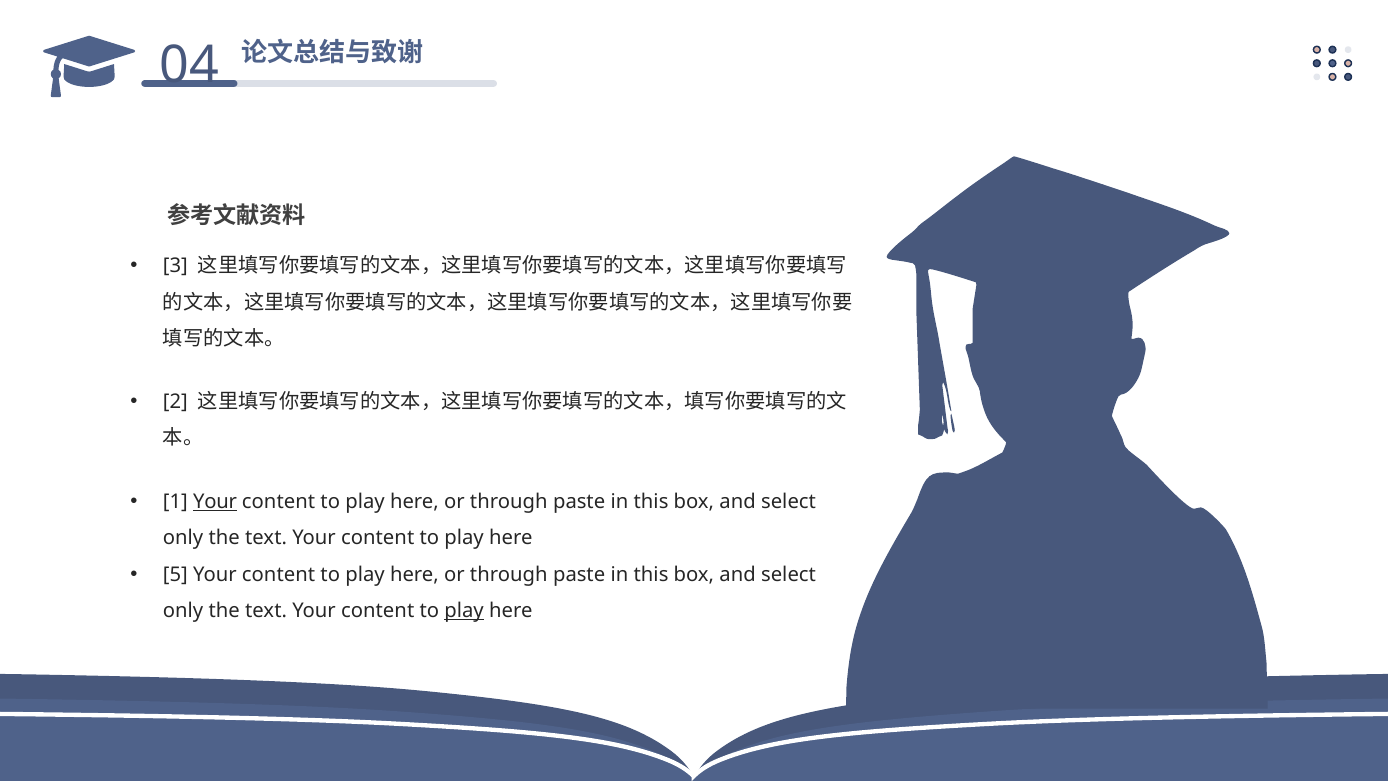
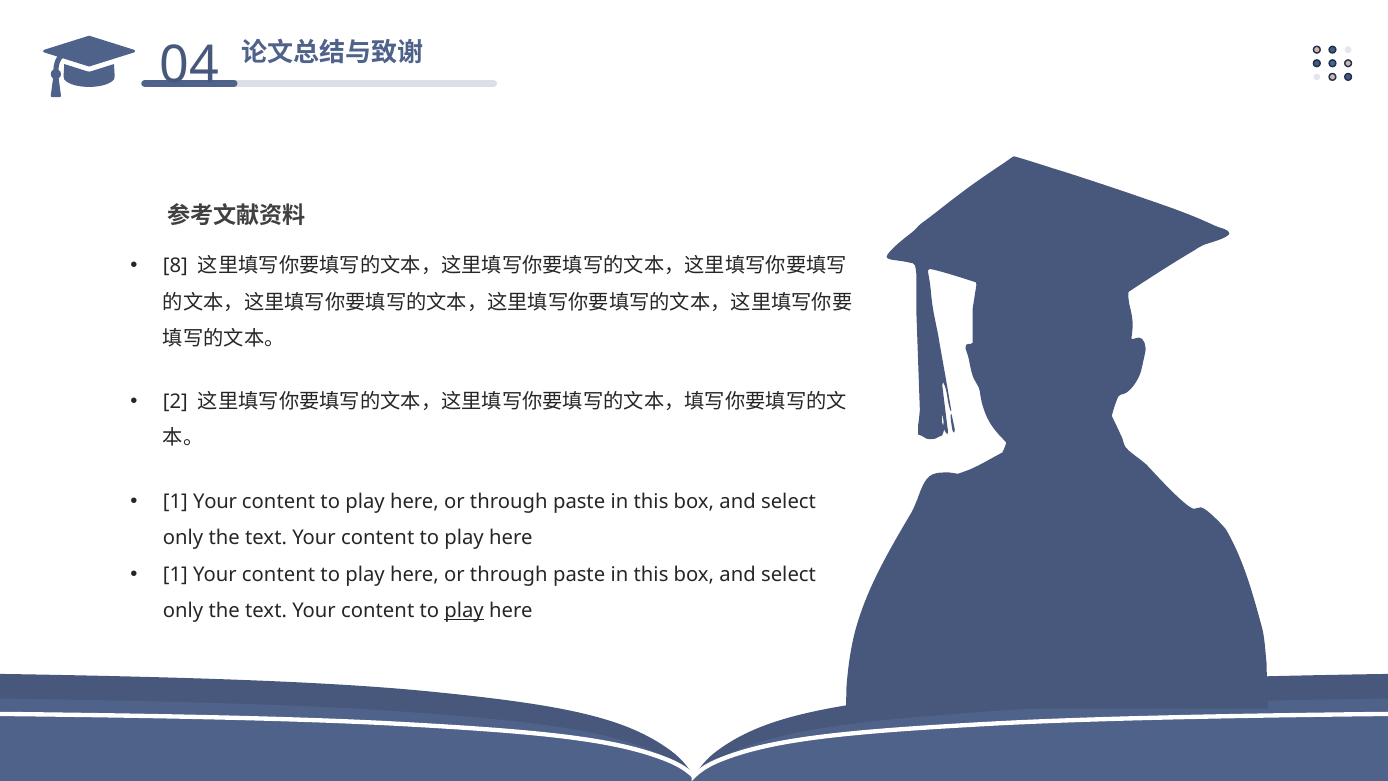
3: 3 -> 8
Your at (215, 501) underline: present -> none
5 at (175, 574): 5 -> 1
